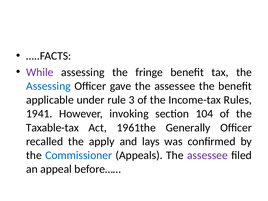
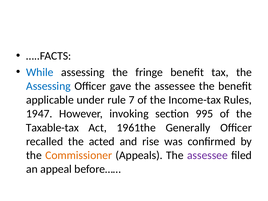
While colour: purple -> blue
3: 3 -> 7
1941: 1941 -> 1947
104: 104 -> 995
apply: apply -> acted
lays: lays -> rise
Commissioner colour: blue -> orange
